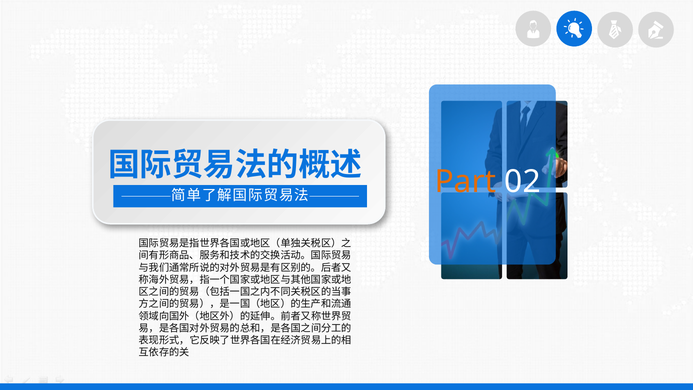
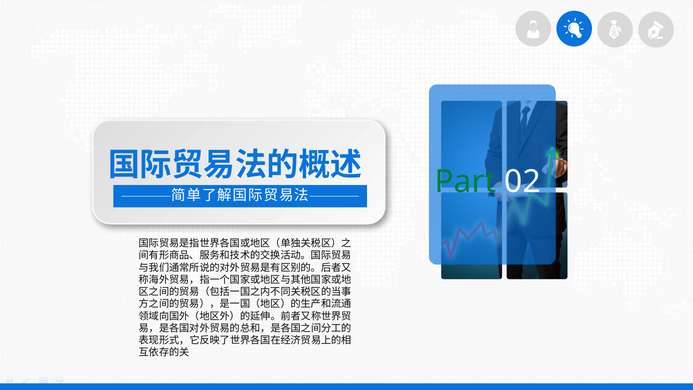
Part colour: orange -> green
